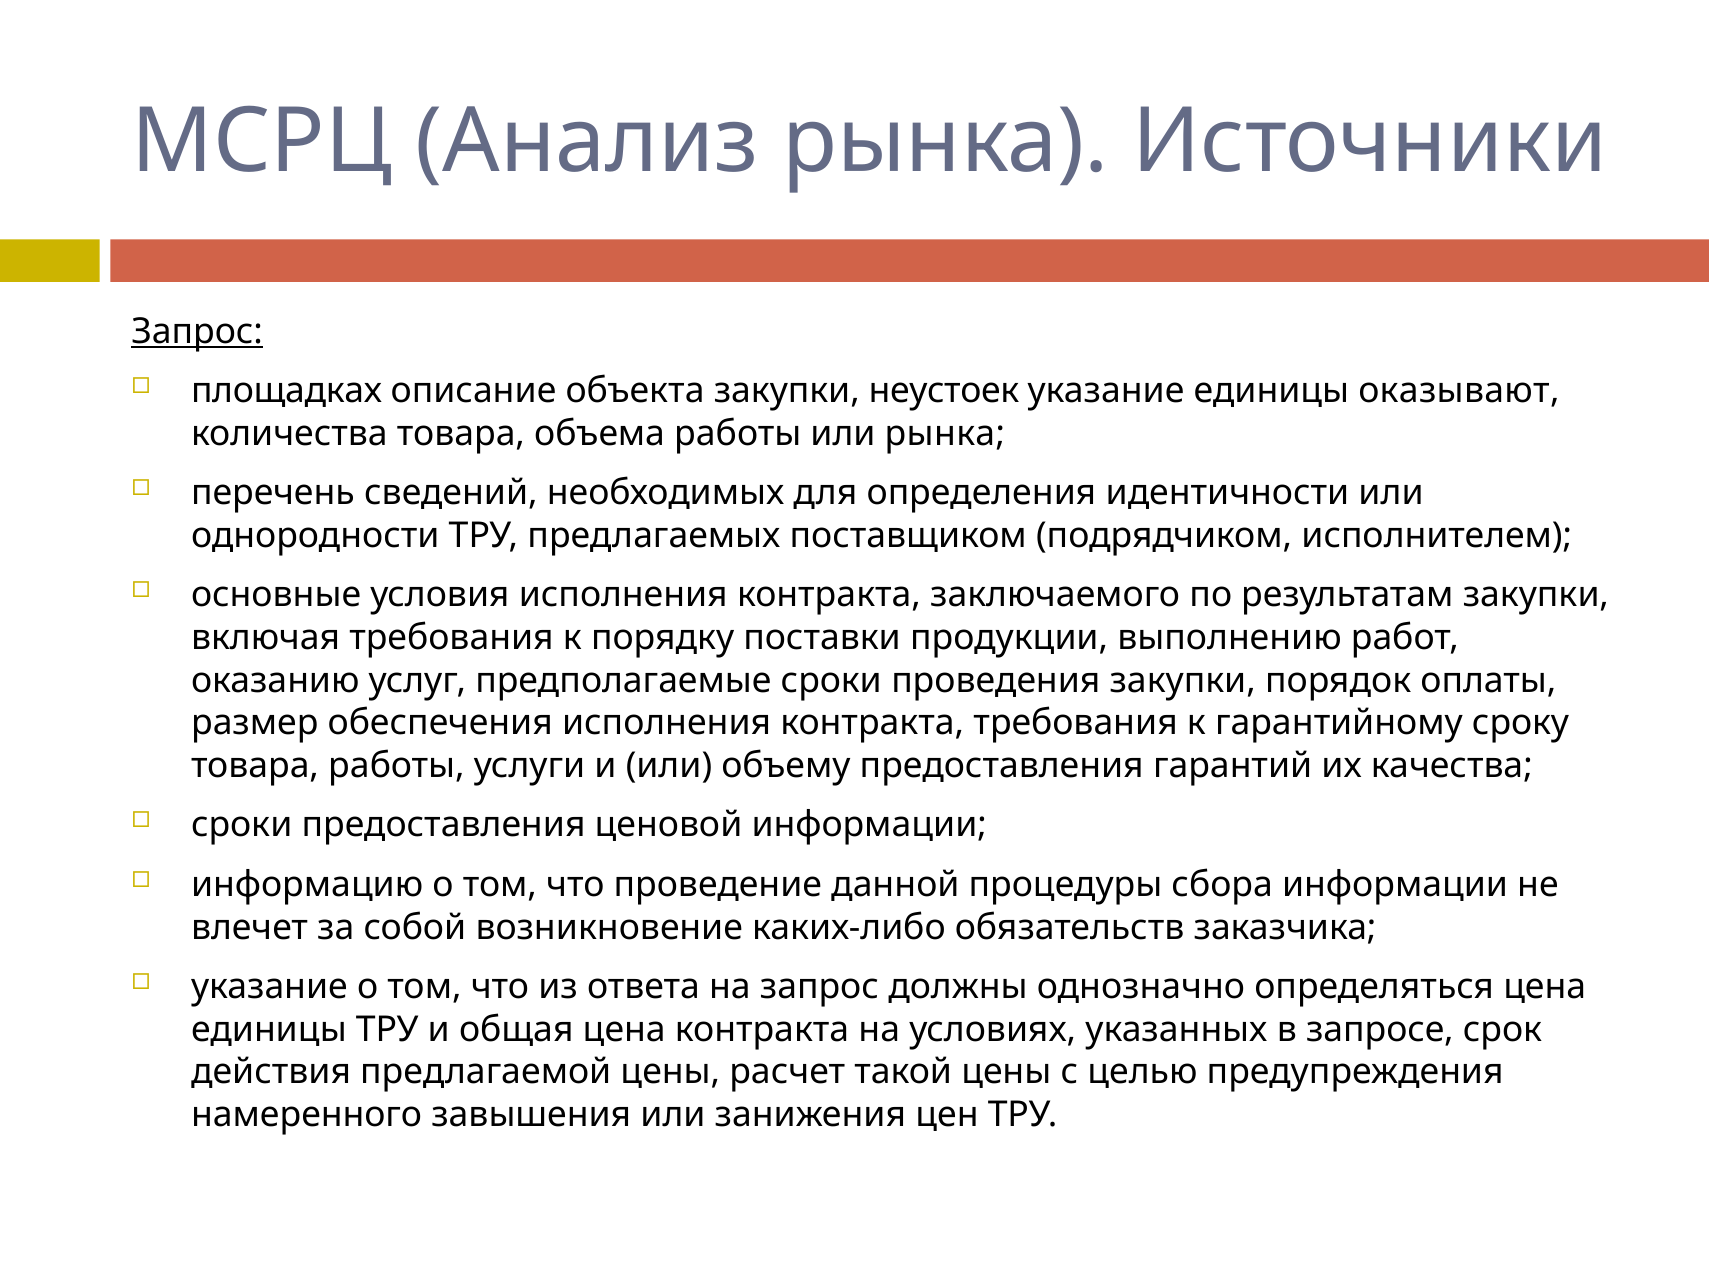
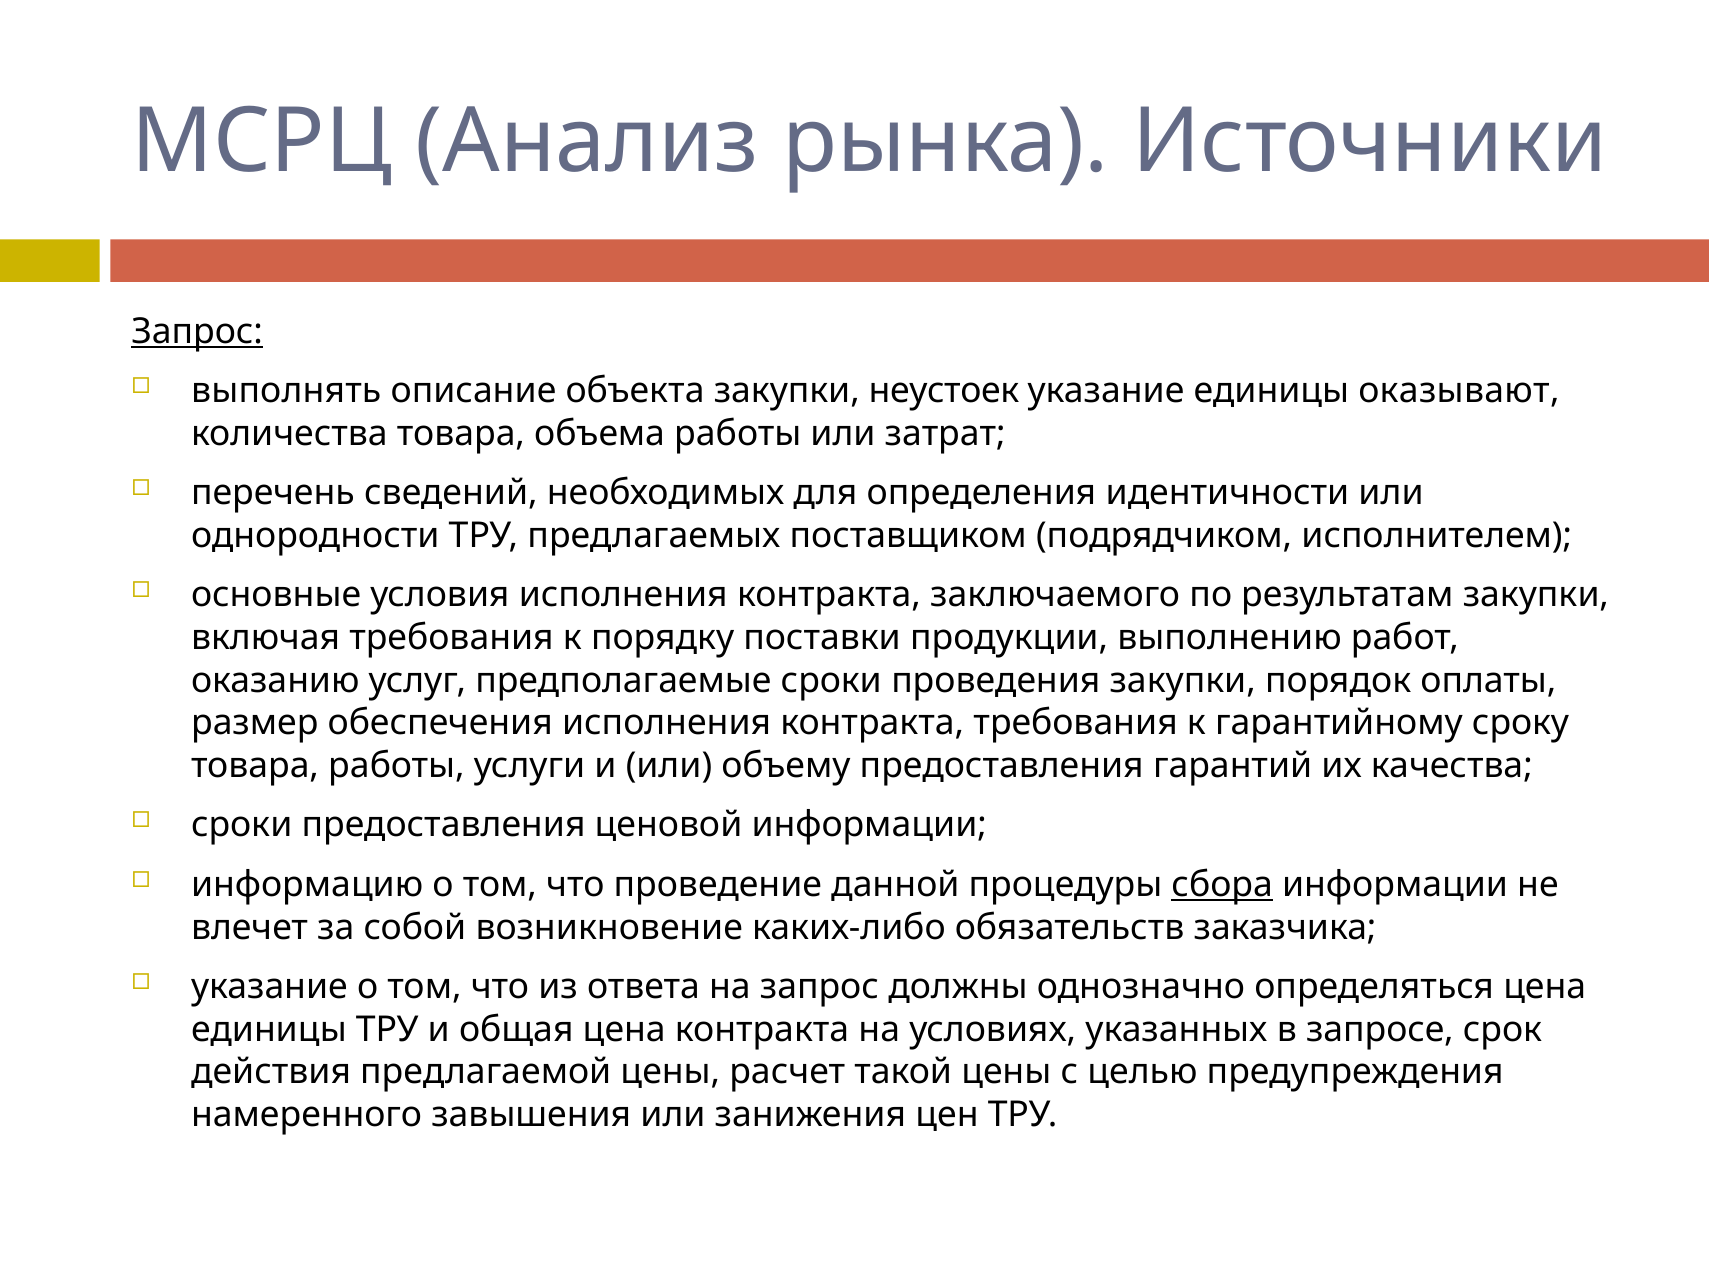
площадках: площадках -> выполнять
или рынка: рынка -> затрат
сбора underline: none -> present
